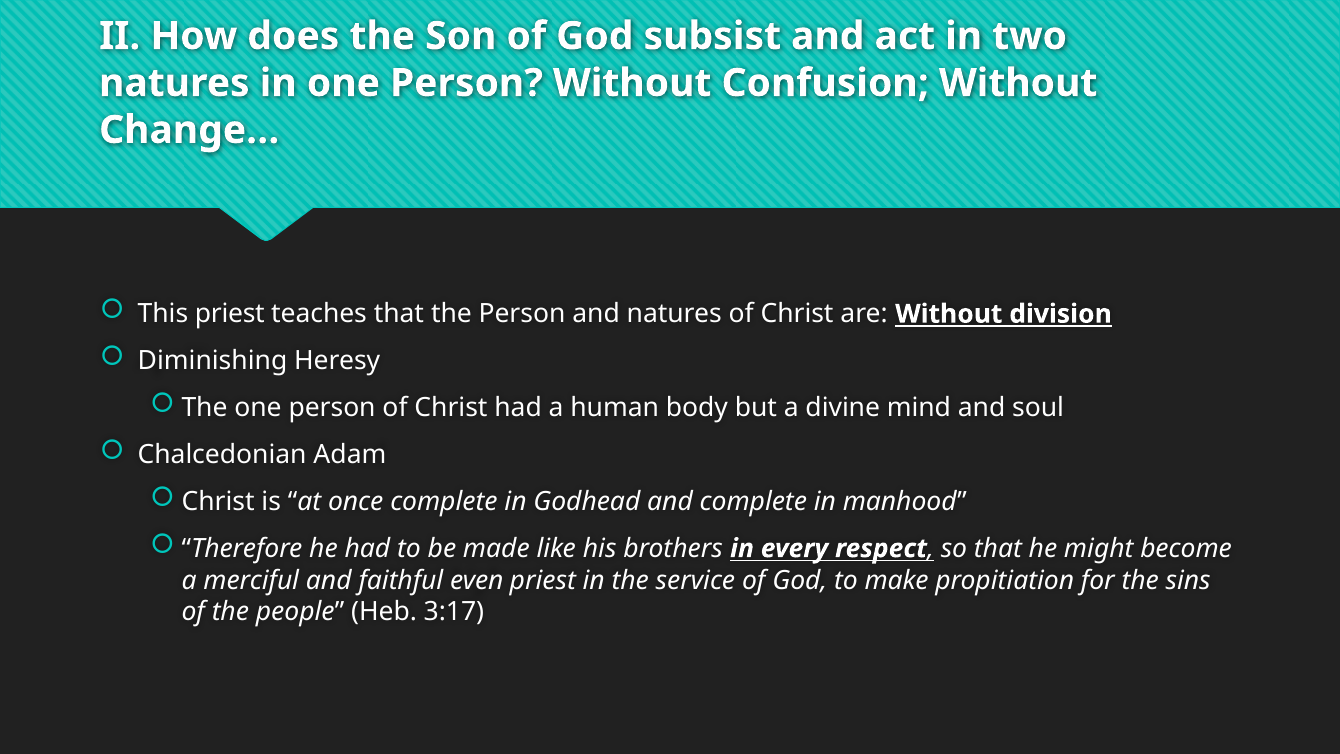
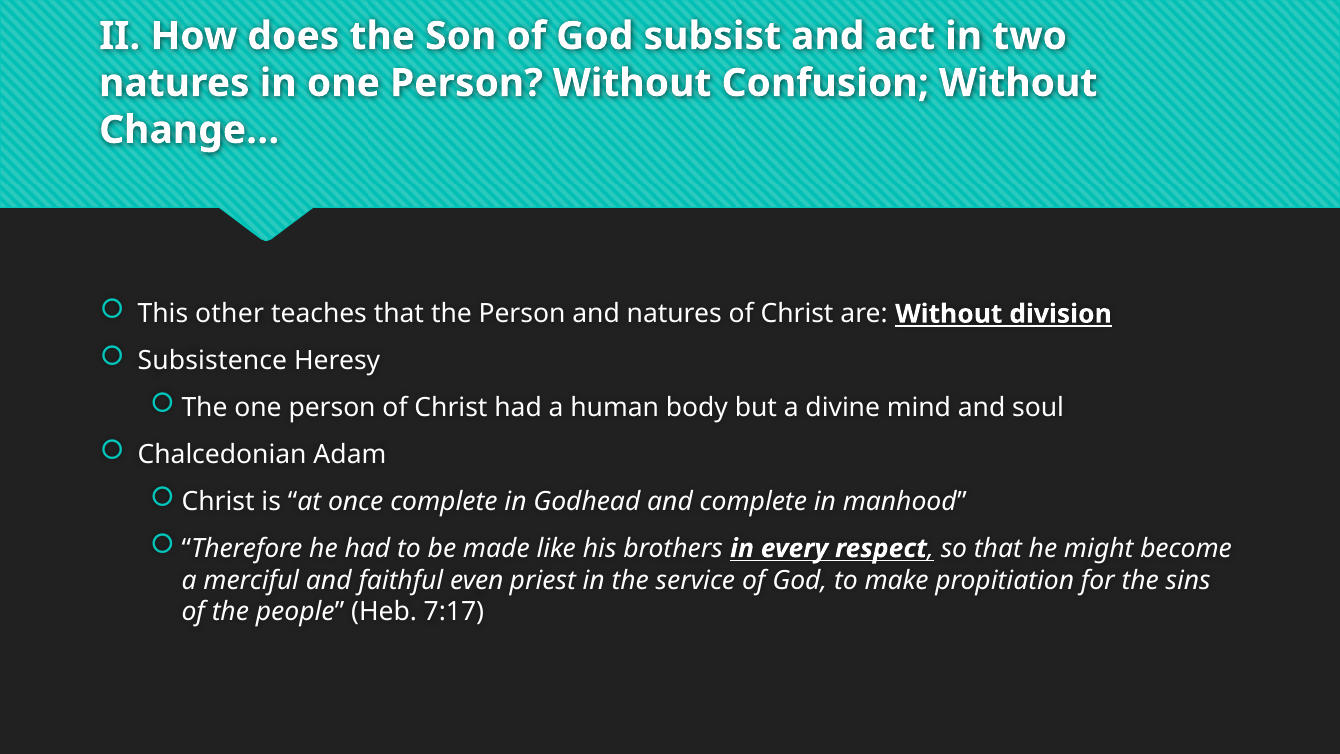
This priest: priest -> other
Diminishing: Diminishing -> Subsistence
3:17: 3:17 -> 7:17
